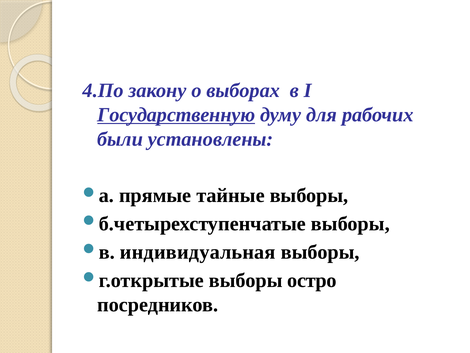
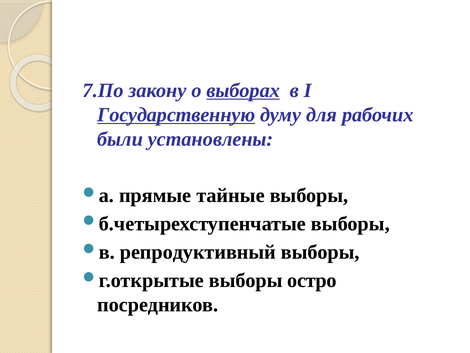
4.По: 4.По -> 7.По
выборах underline: none -> present
индивидуальная: индивидуальная -> репродуктивный
